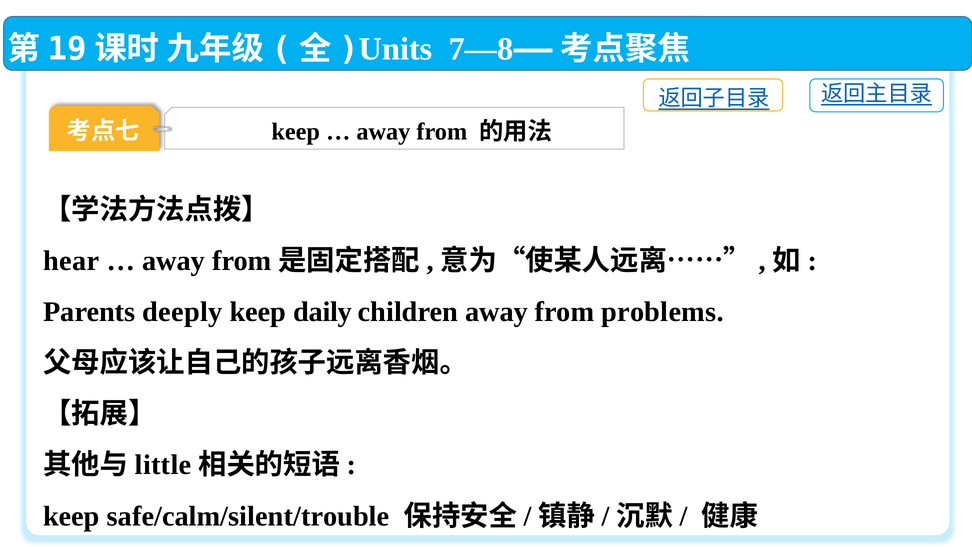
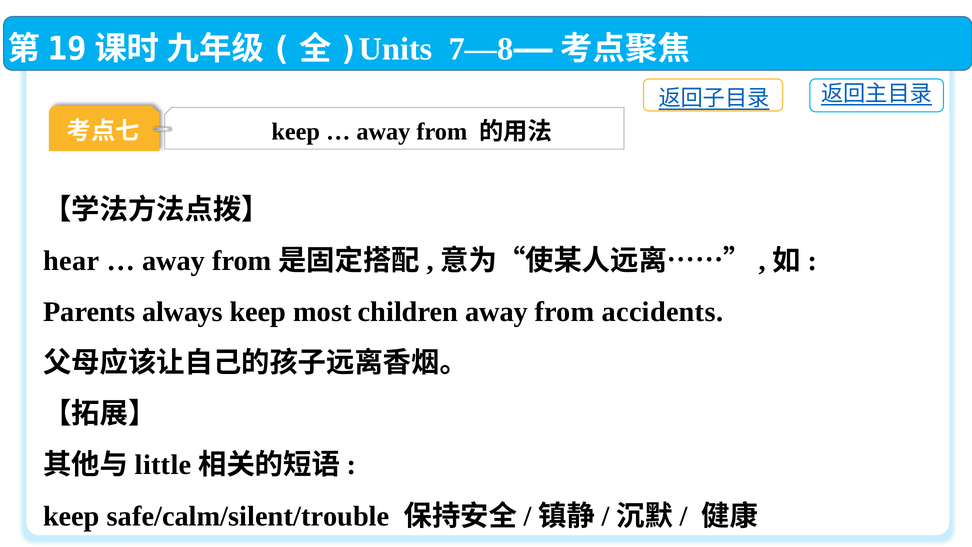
deeply: deeply -> always
daily: daily -> most
problems: problems -> accidents
